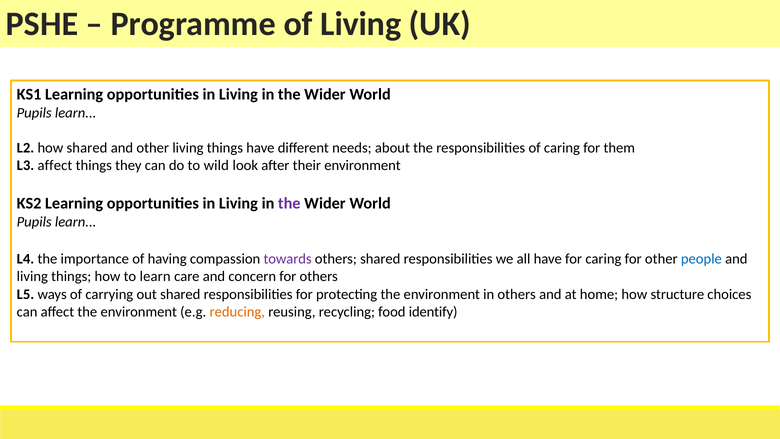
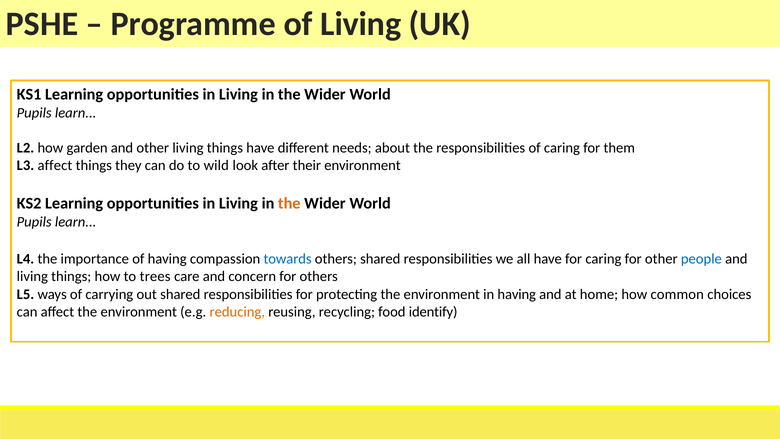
how shared: shared -> garden
the at (289, 203) colour: purple -> orange
towards colour: purple -> blue
to learn: learn -> trees
in others: others -> having
structure: structure -> common
